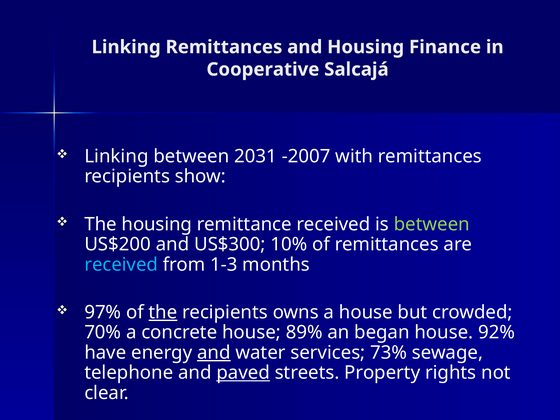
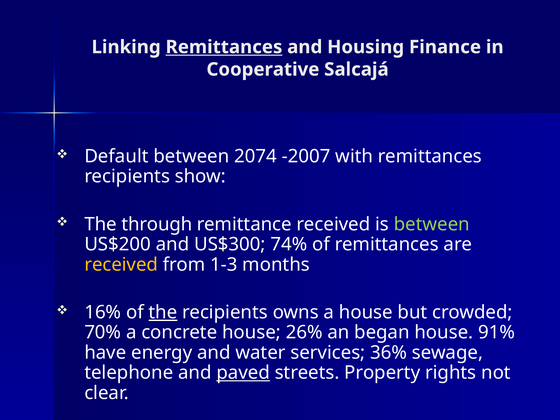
Remittances at (224, 47) underline: none -> present
Linking at (116, 156): Linking -> Default
2031: 2031 -> 2074
The housing: housing -> through
10%: 10% -> 74%
received at (121, 265) colour: light blue -> yellow
97%: 97% -> 16%
89%: 89% -> 26%
92%: 92% -> 91%
and at (214, 353) underline: present -> none
73%: 73% -> 36%
